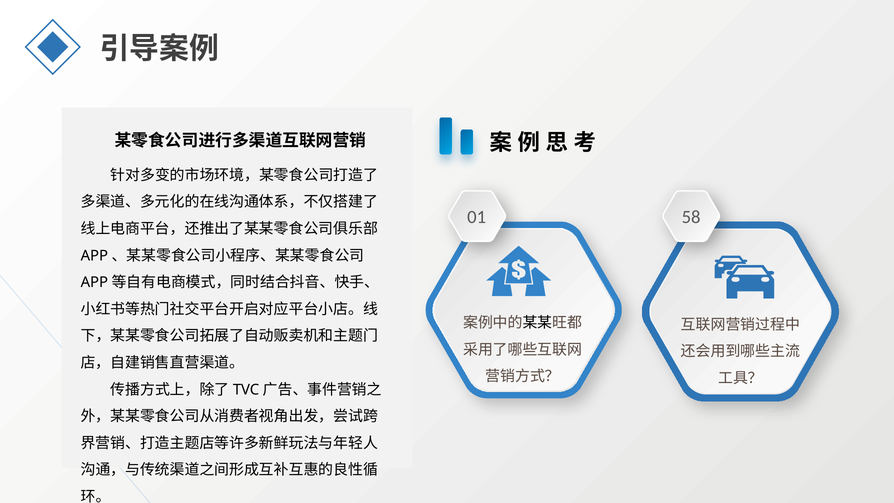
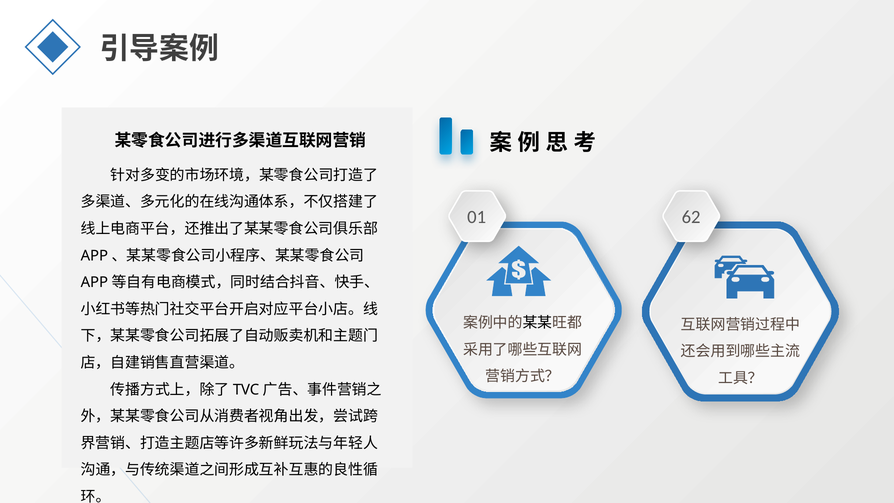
58: 58 -> 62
